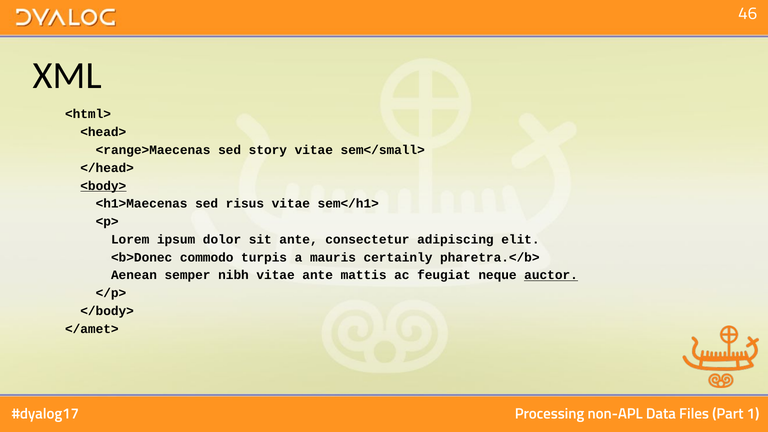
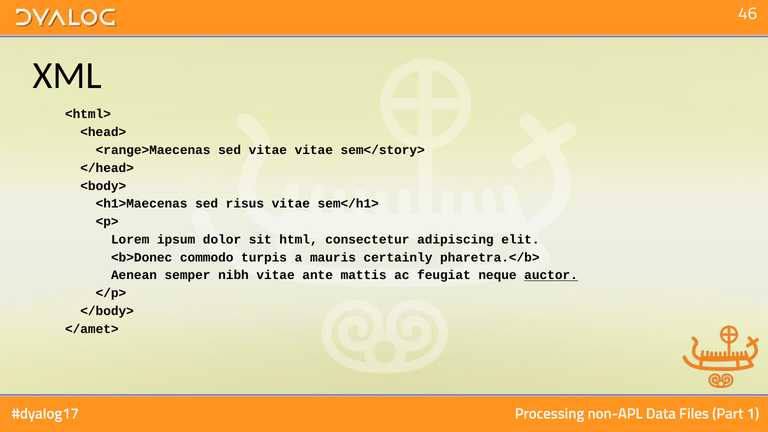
sed story: story -> vitae
sem</small>: sem</small> -> sem</story>
<body> underline: present -> none
sit ante: ante -> html
